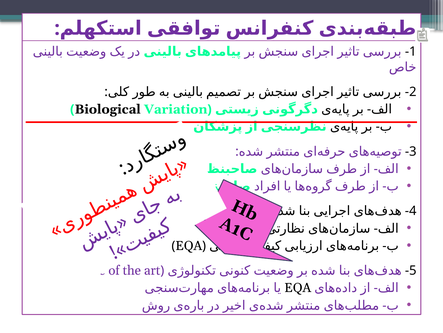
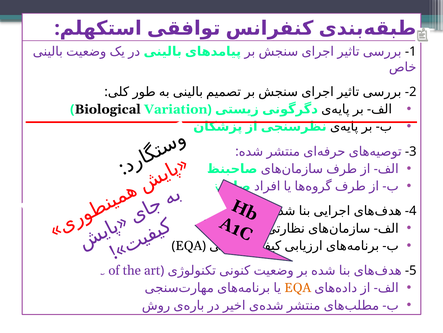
EQA at (298, 287) colour: black -> orange
